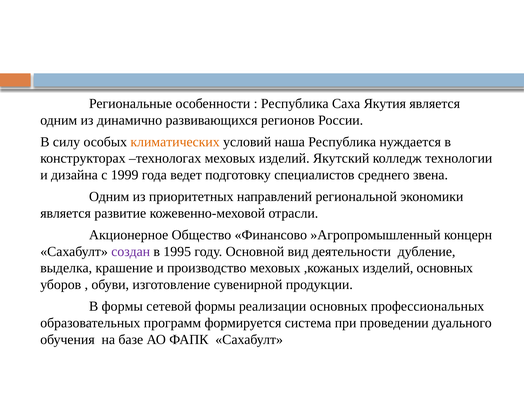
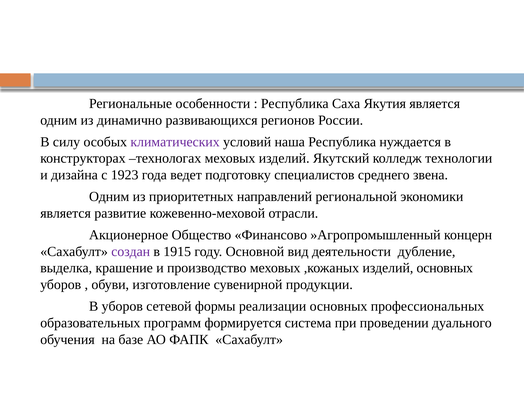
климатических colour: orange -> purple
1999: 1999 -> 1923
1995: 1995 -> 1915
В формы: формы -> уборов
